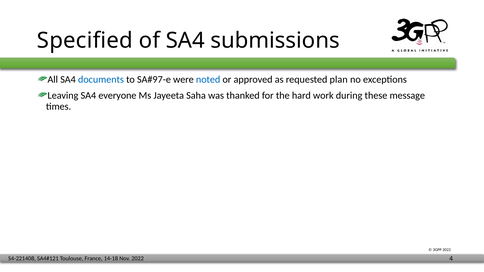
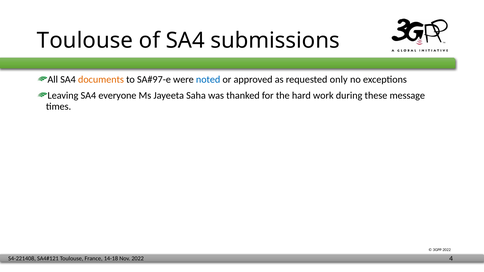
Specified at (85, 41): Specified -> Toulouse
documents colour: blue -> orange
plan: plan -> only
